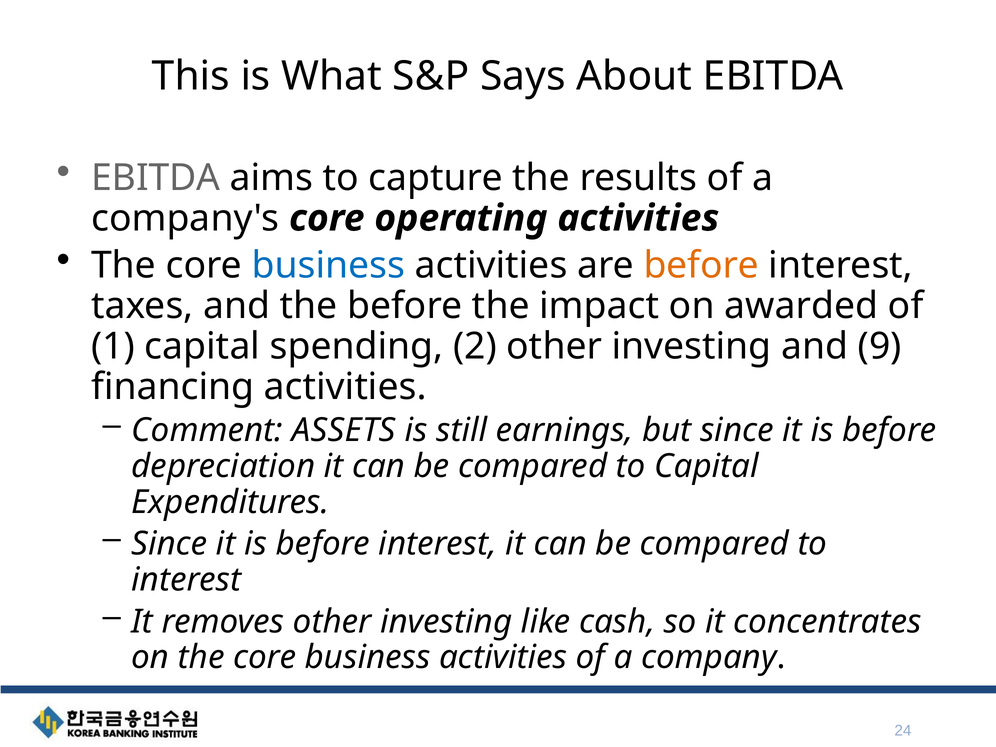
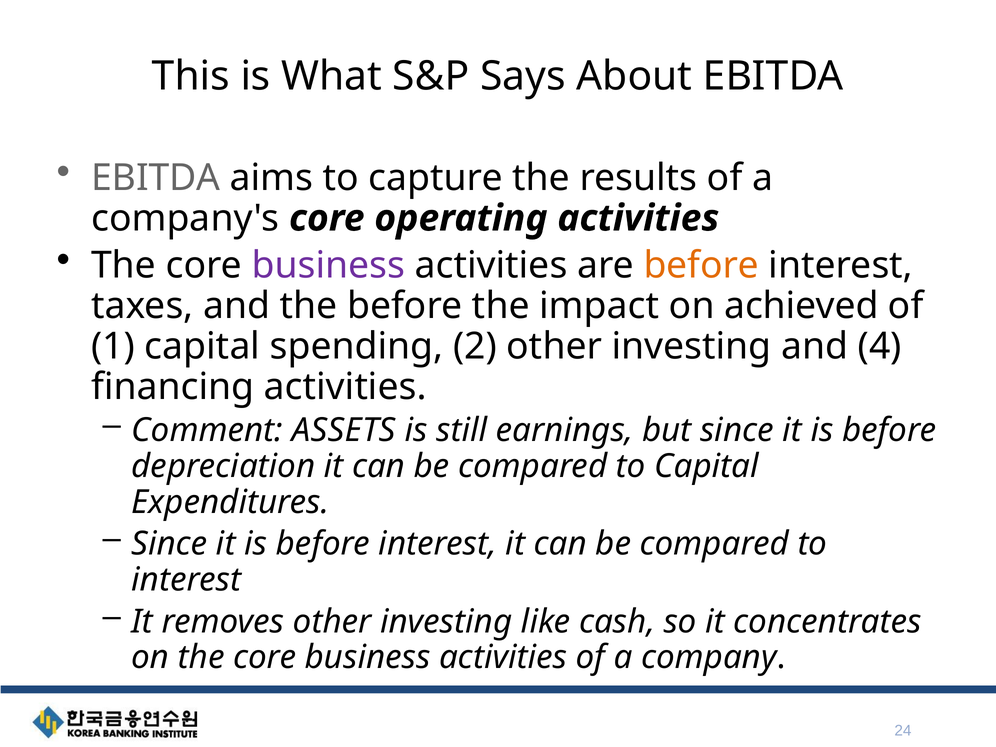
business at (328, 266) colour: blue -> purple
awarded: awarded -> achieved
9: 9 -> 4
